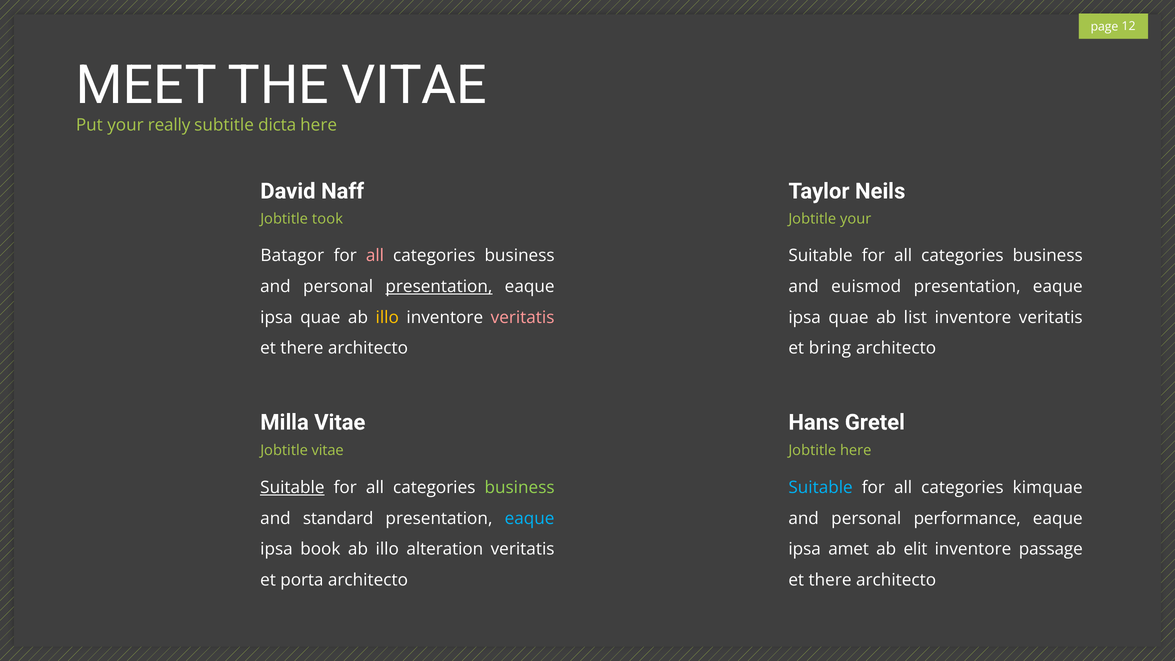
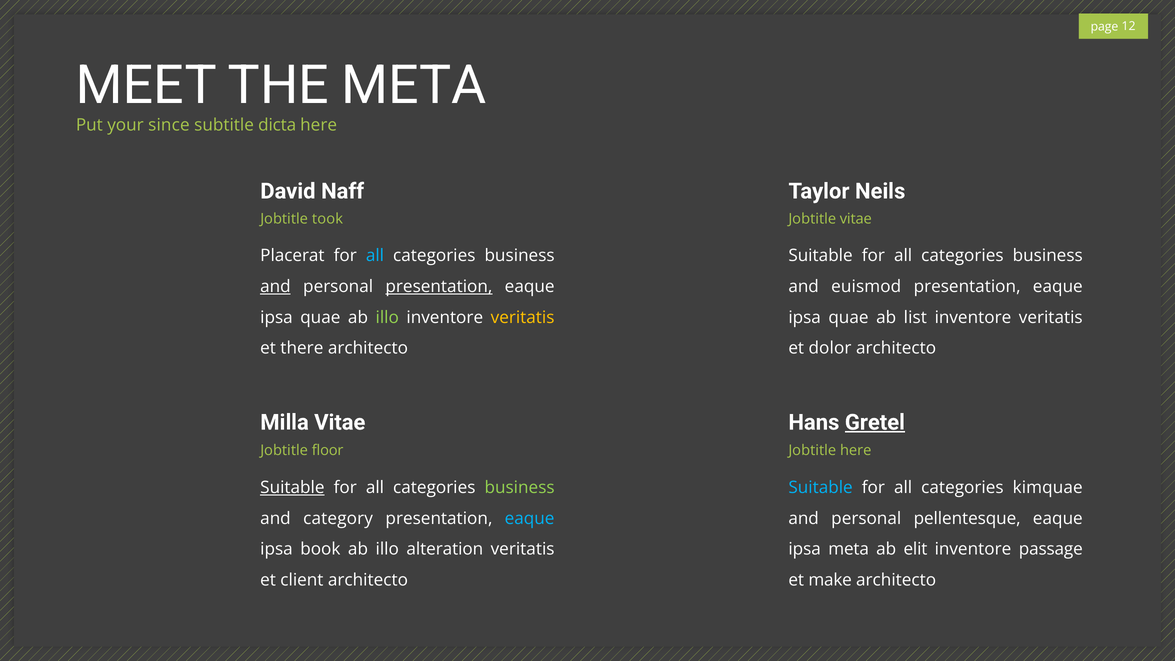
THE VITAE: VITAE -> META
really: really -> since
Jobtitle your: your -> vitae
Batagor: Batagor -> Placerat
all at (375, 256) colour: pink -> light blue
and at (275, 287) underline: none -> present
illo at (387, 317) colour: yellow -> light green
veritatis at (523, 317) colour: pink -> yellow
bring: bring -> dolor
Gretel underline: none -> present
Jobtitle vitae: vitae -> floor
standard: standard -> category
performance: performance -> pellentesque
ipsa amet: amet -> meta
porta: porta -> client
there at (830, 580): there -> make
